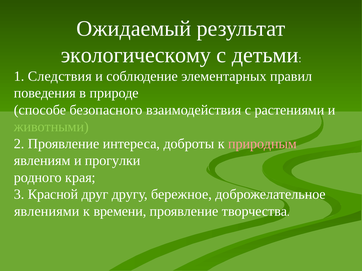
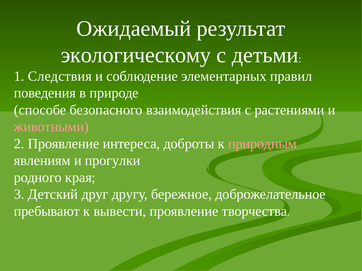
животными colour: light green -> pink
Красной: Красной -> Детский
явлениями: явлениями -> пребывают
времени: времени -> вывести
